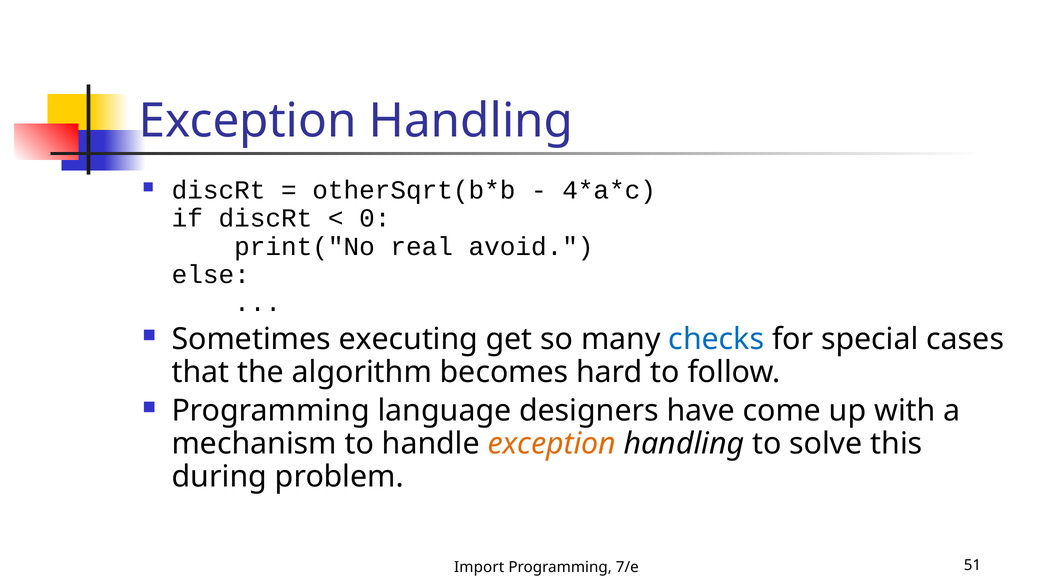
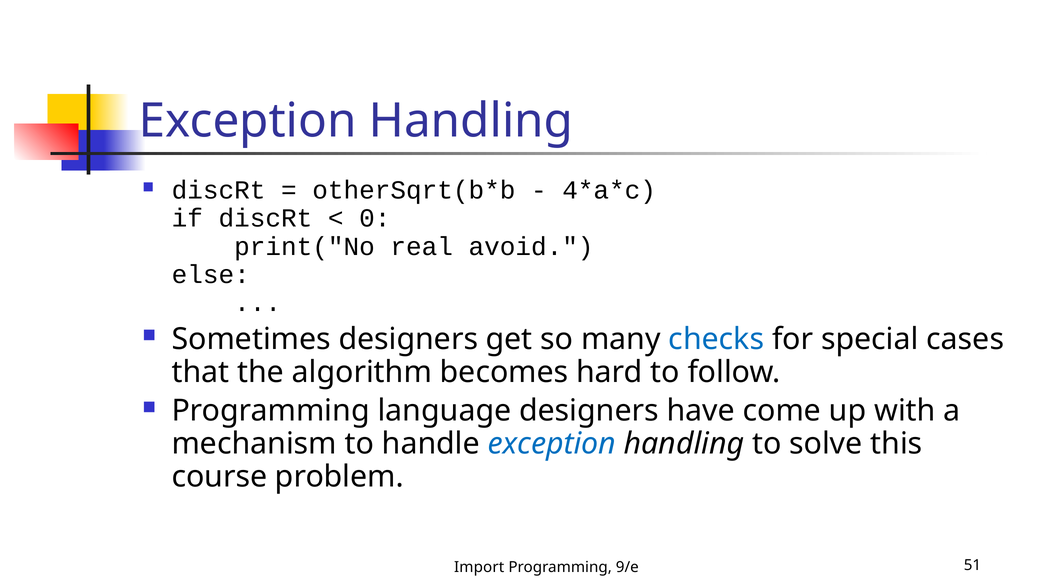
Sometimes executing: executing -> designers
exception at (552, 443) colour: orange -> blue
during: during -> course
7/e: 7/e -> 9/e
